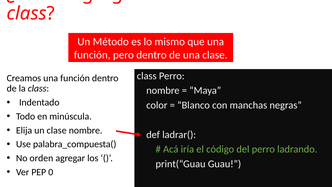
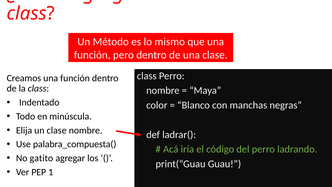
orden: orden -> gatito
0: 0 -> 1
